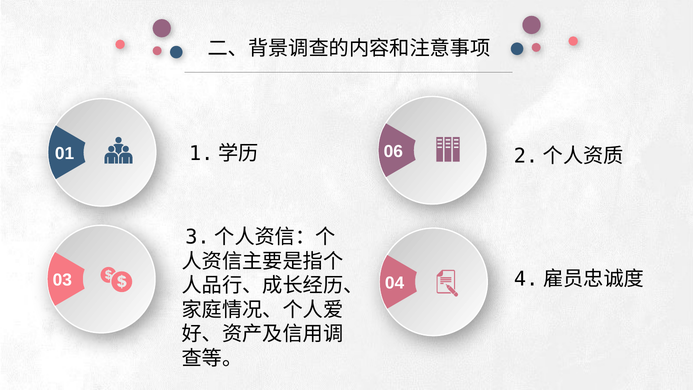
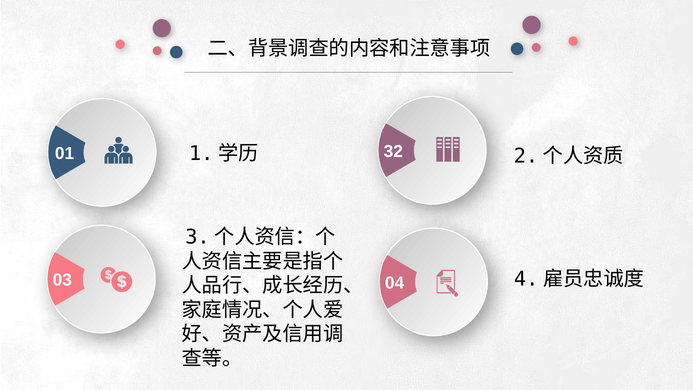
06: 06 -> 32
